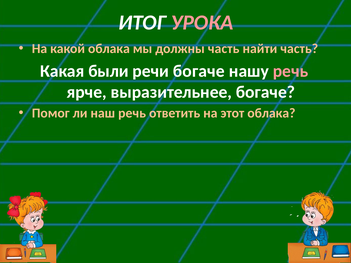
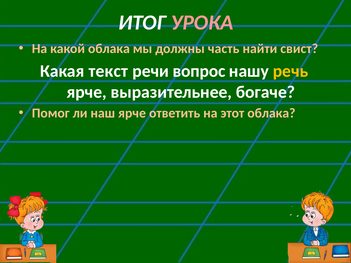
найти часть: часть -> свист
были: были -> текст
речи богаче: богаче -> вопрос
речь at (291, 71) colour: pink -> yellow
наш речь: речь -> ярче
